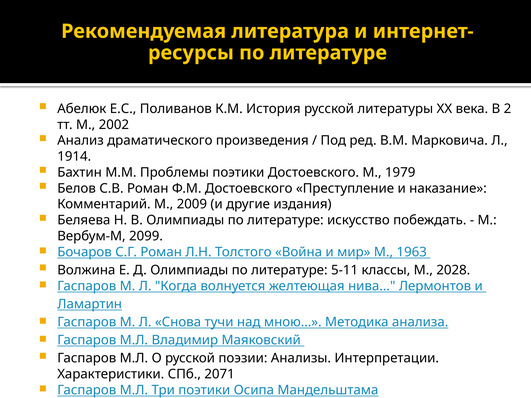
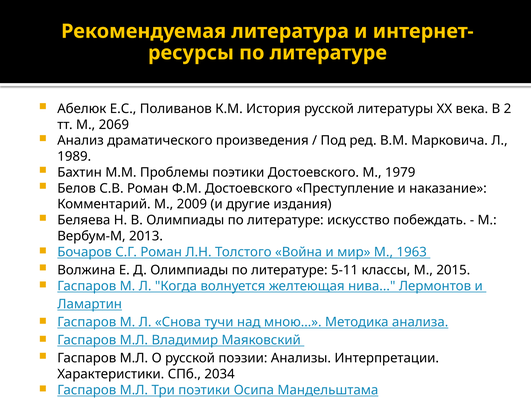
2002: 2002 -> 2069
1914: 1914 -> 1989
2099: 2099 -> 2013
2028: 2028 -> 2015
2071: 2071 -> 2034
